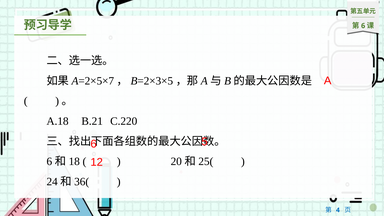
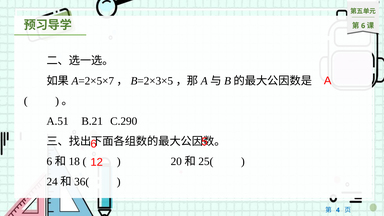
A.18: A.18 -> A.51
C.220: C.220 -> C.290
